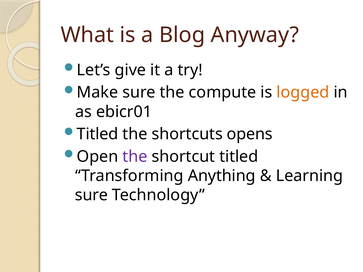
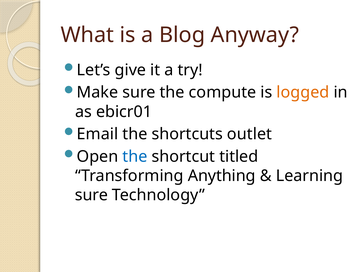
Titled at (98, 134): Titled -> Email
opens: opens -> outlet
the at (135, 157) colour: purple -> blue
